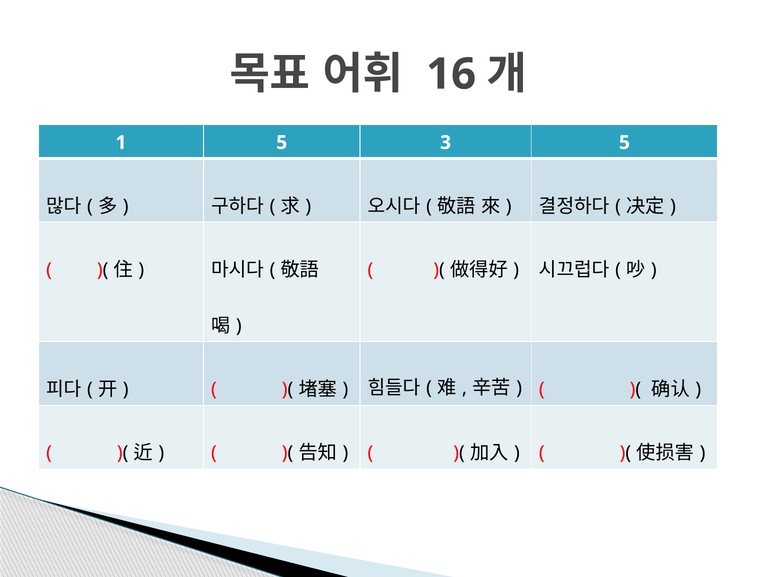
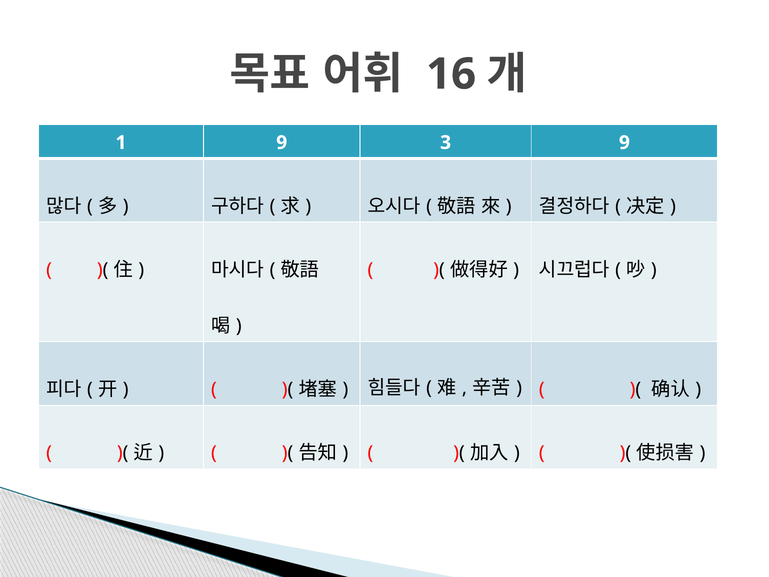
1 5: 5 -> 9
3 5: 5 -> 9
